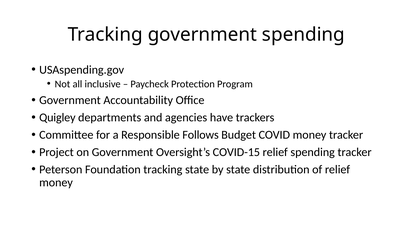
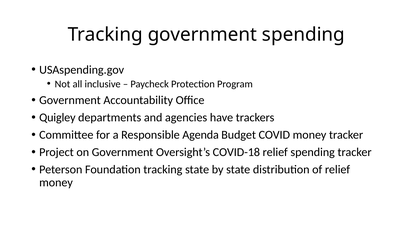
Follows: Follows -> Agenda
COVID-15: COVID-15 -> COVID-18
